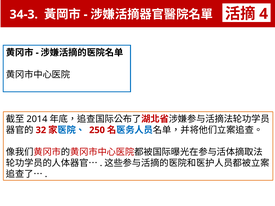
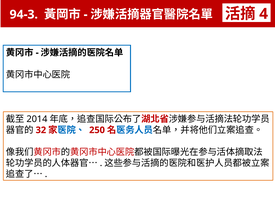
34-3: 34-3 -> 94-3
